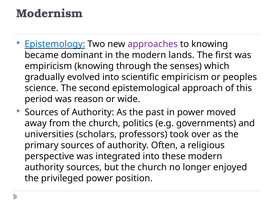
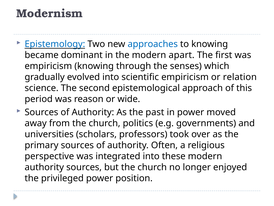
approaches colour: purple -> blue
lands: lands -> apart
peoples: peoples -> relation
